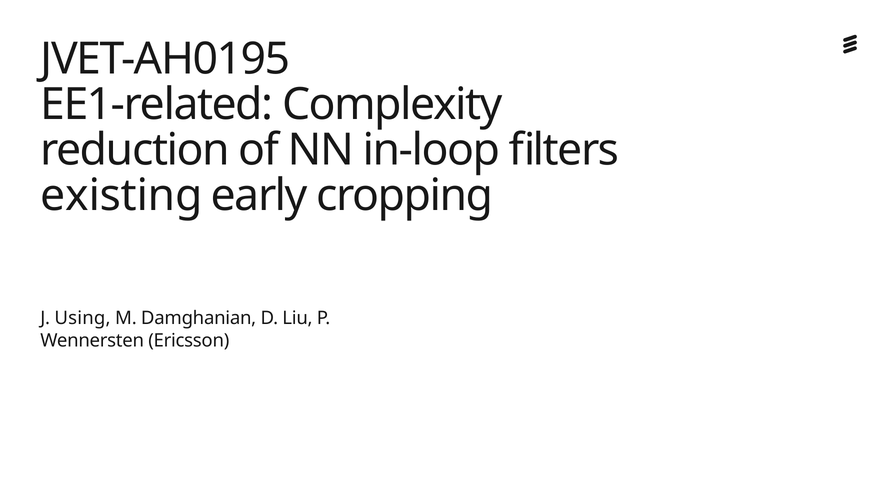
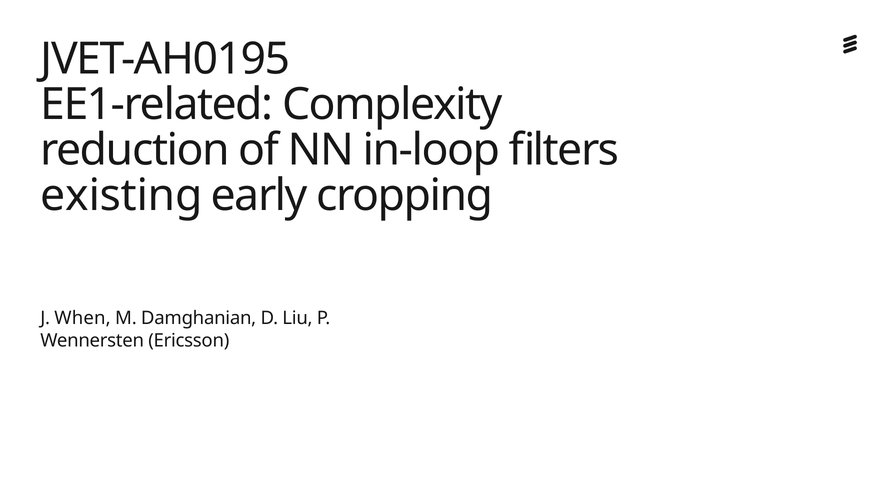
Using: Using -> When
